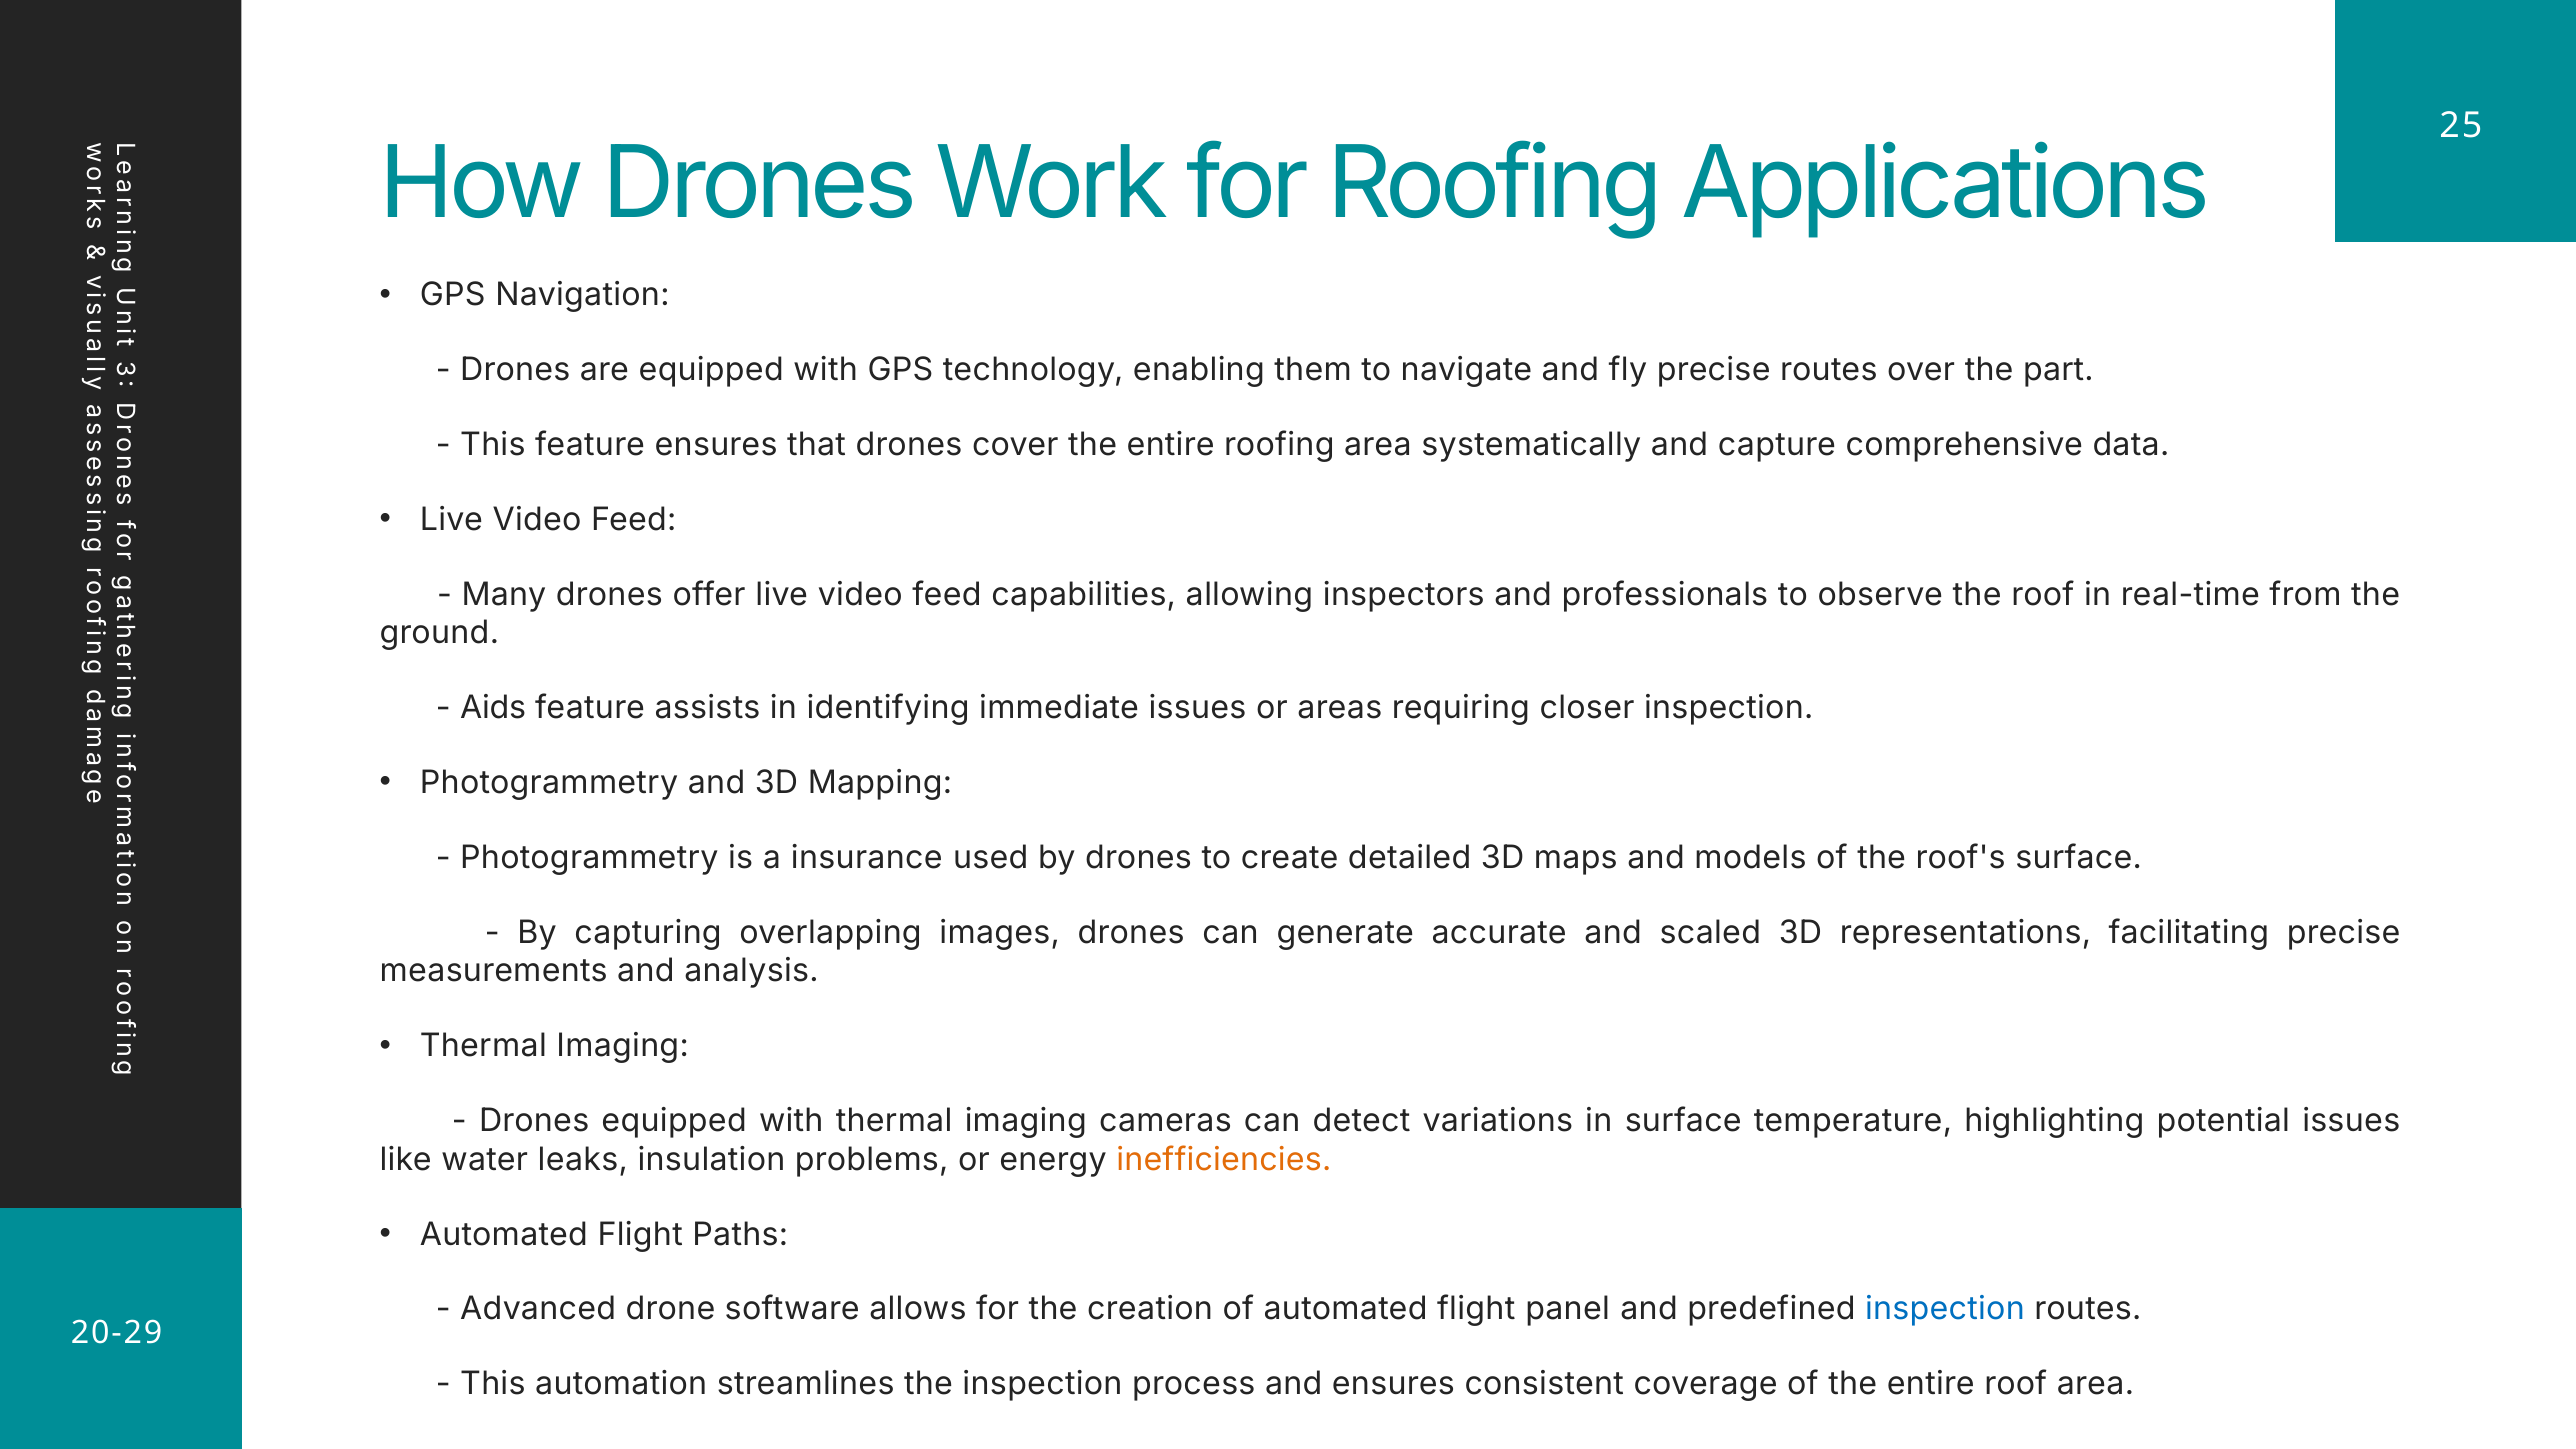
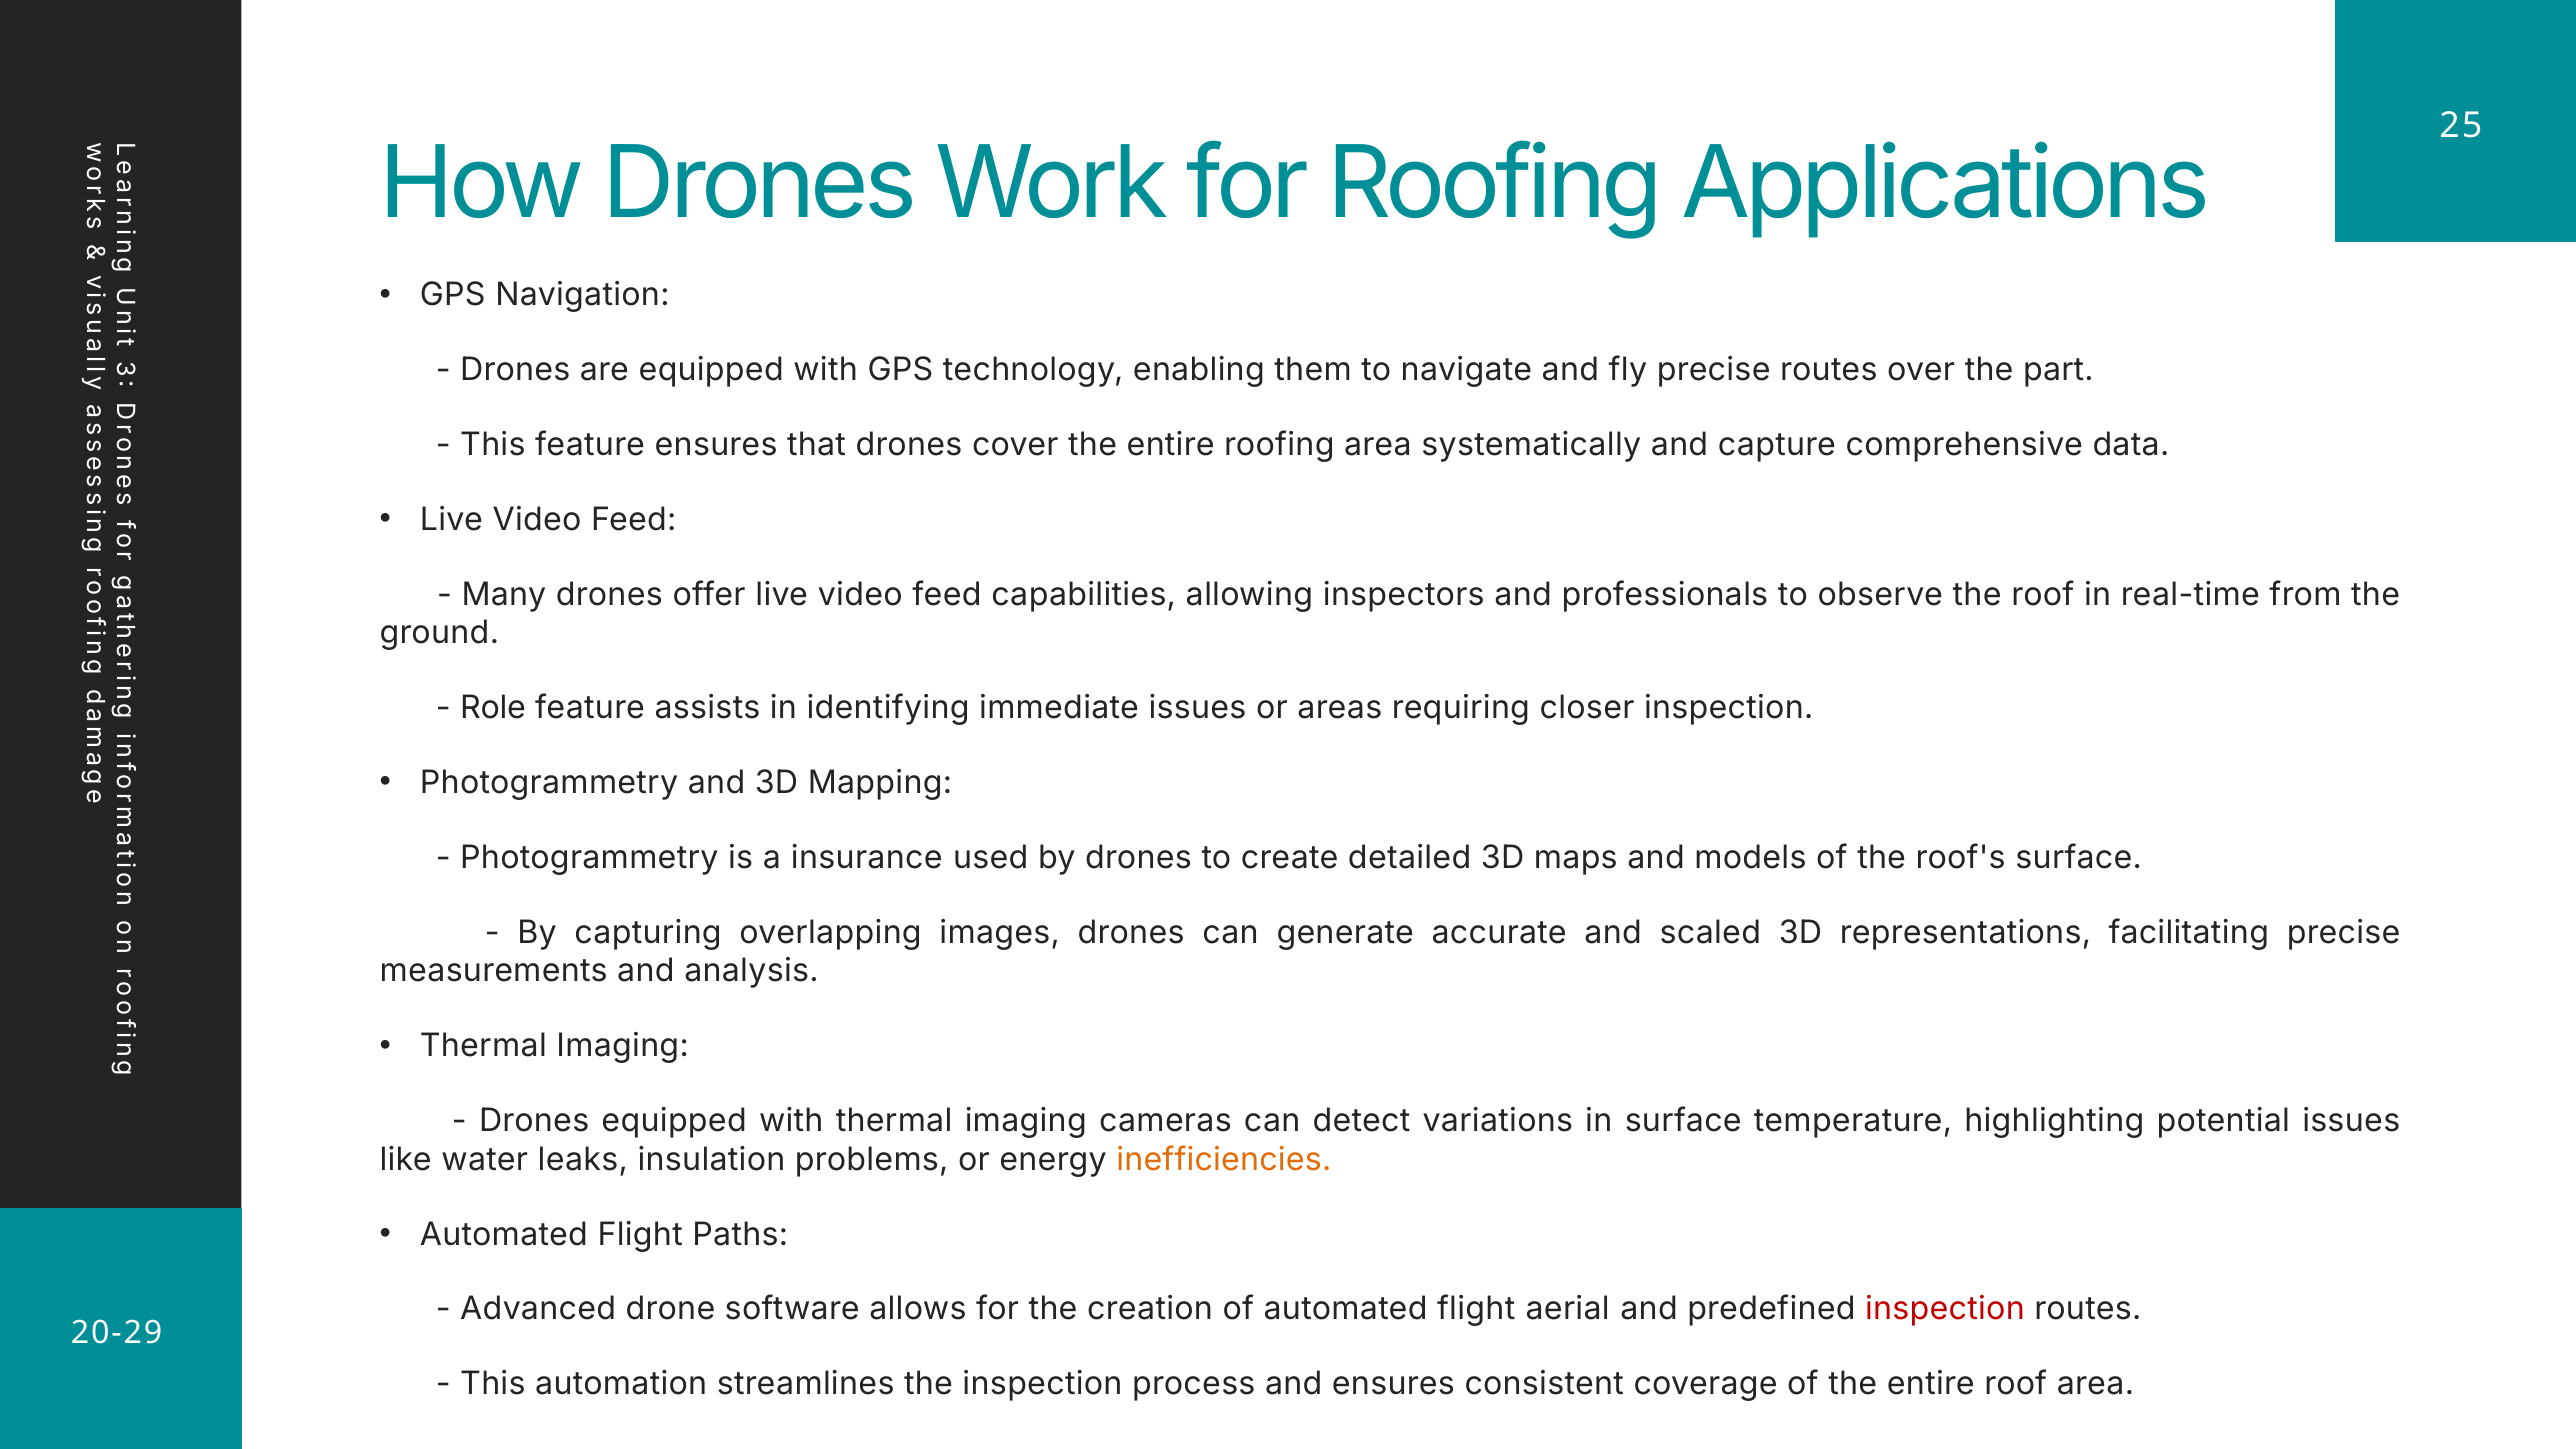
Aids: Aids -> Role
panel: panel -> aerial
inspection at (1945, 1309) colour: blue -> red
